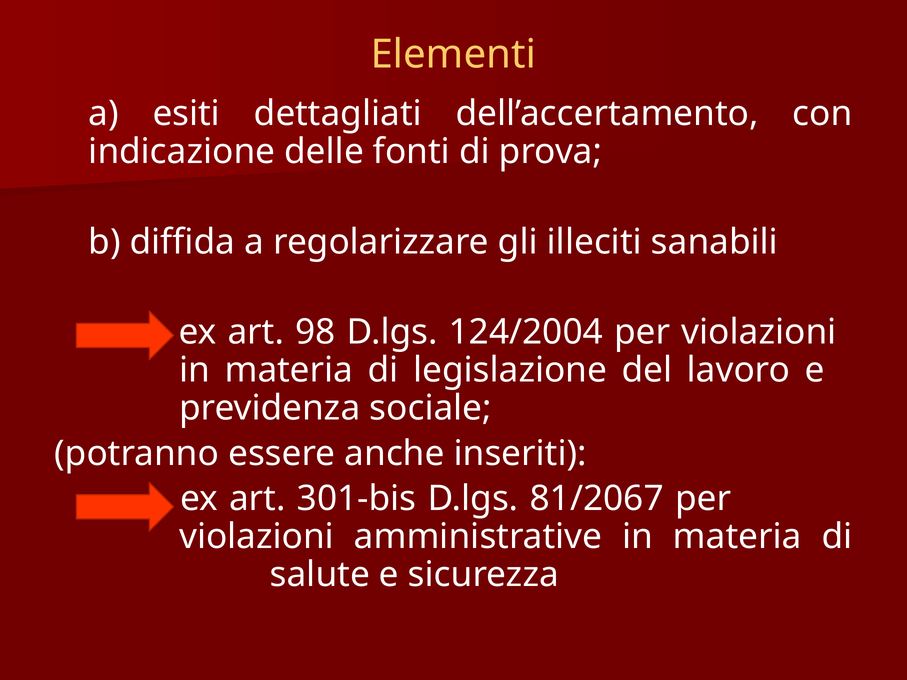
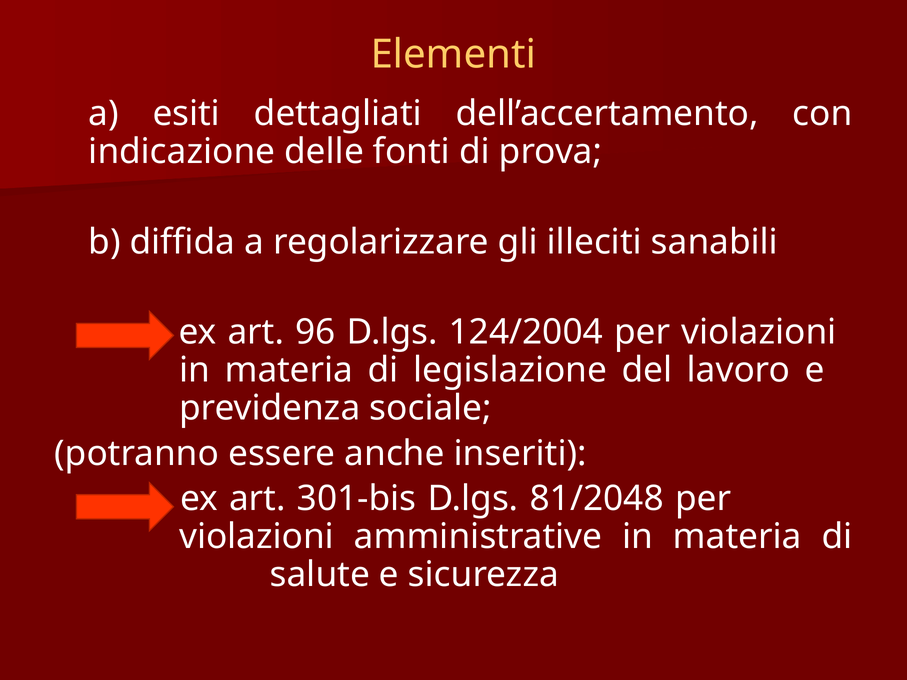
98: 98 -> 96
81/2067: 81/2067 -> 81/2048
